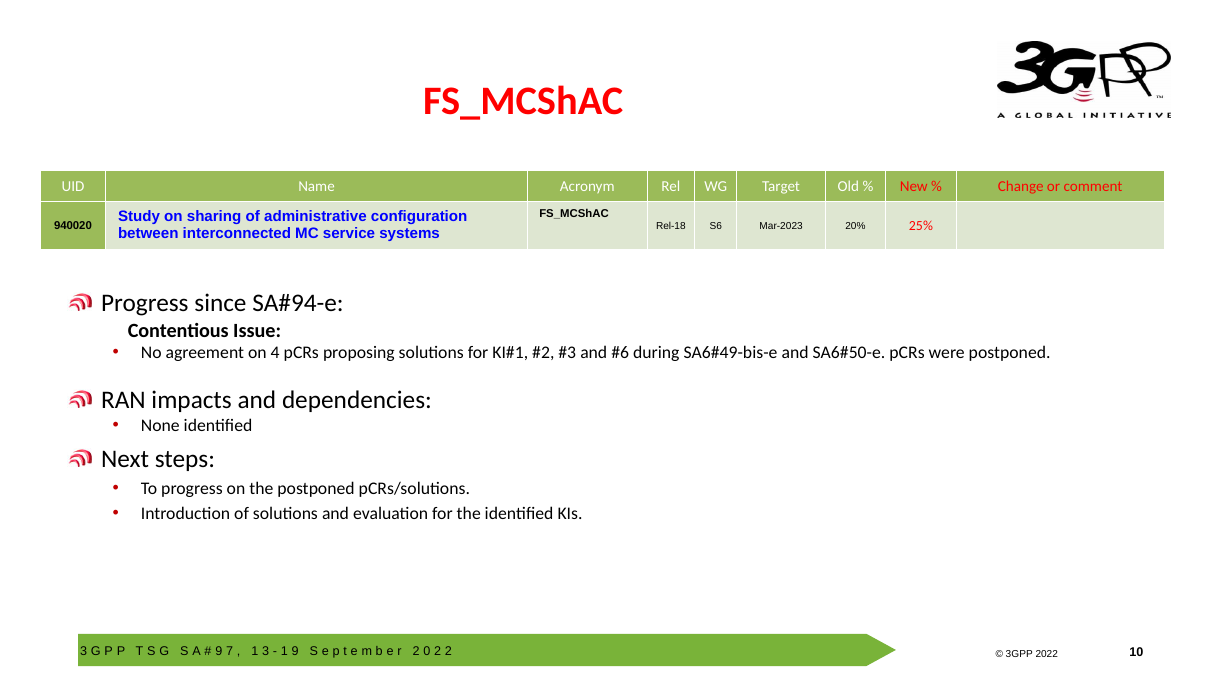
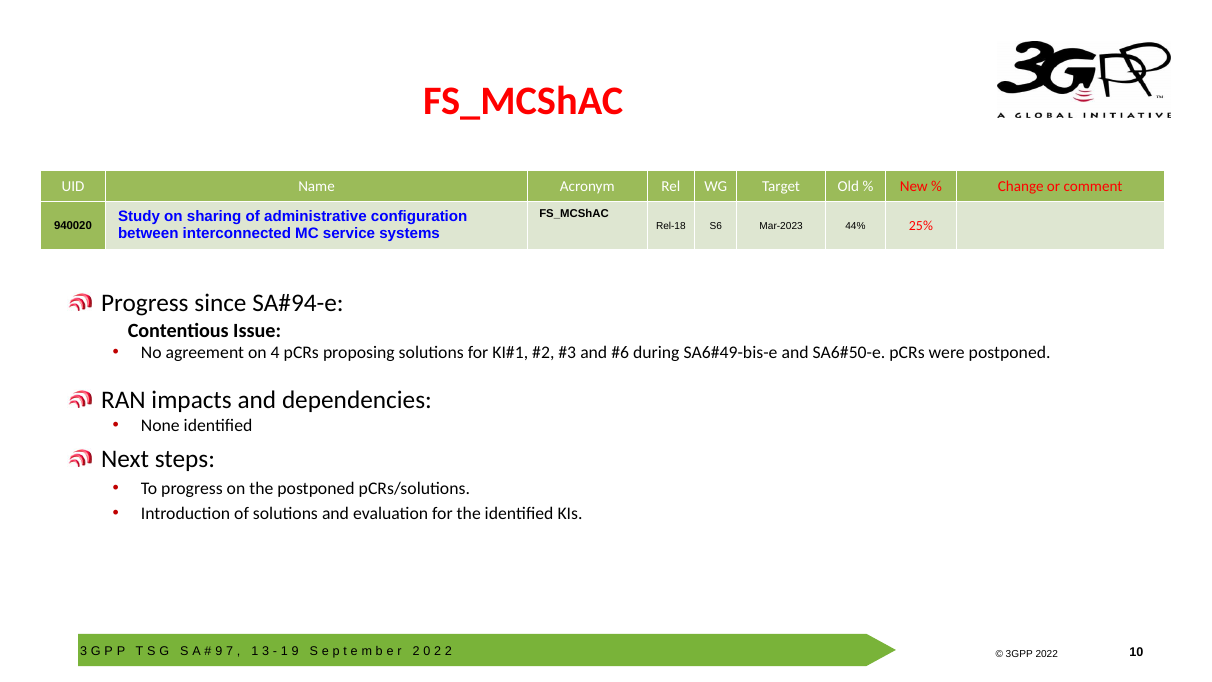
20%: 20% -> 44%
